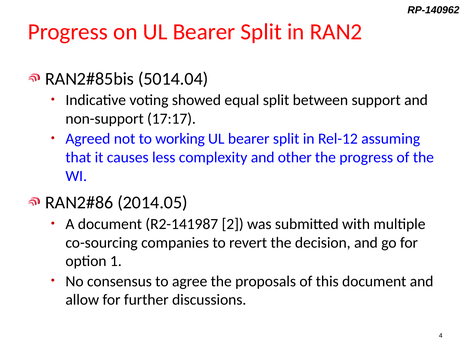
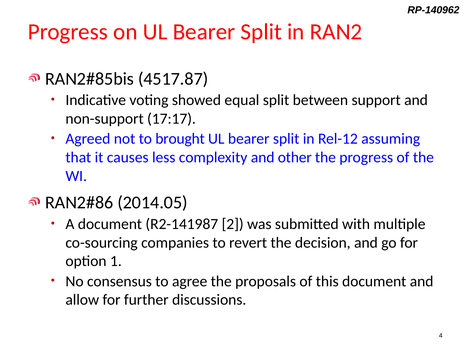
5014.04: 5014.04 -> 4517.87
working: working -> brought
